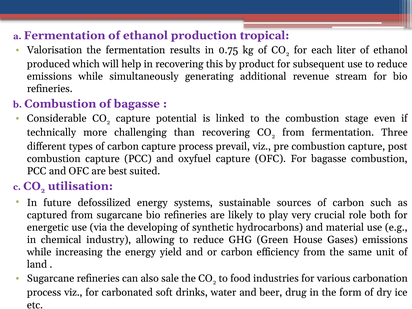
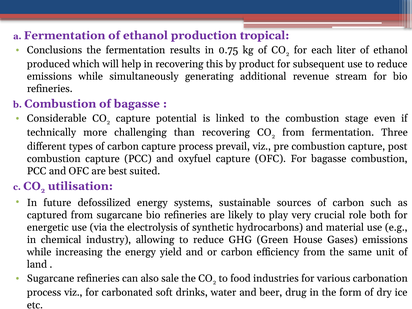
Valorisation: Valorisation -> Conclusions
developing: developing -> electrolysis
